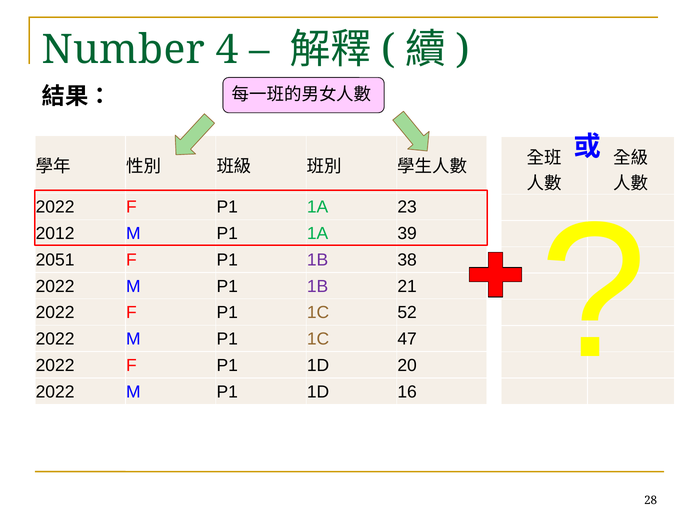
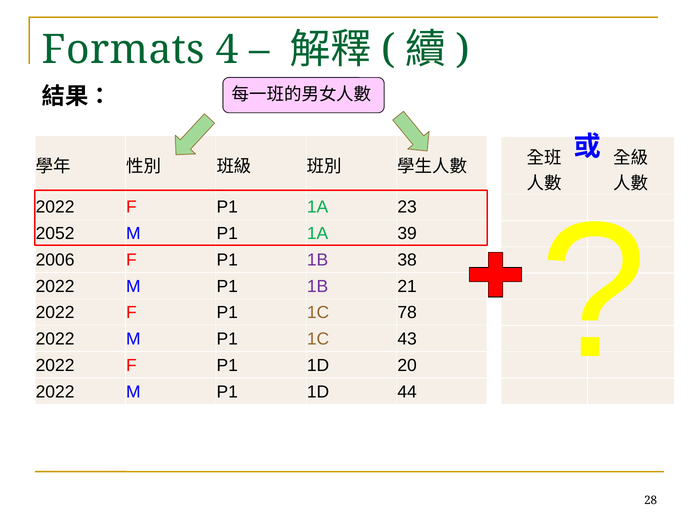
Number: Number -> Formats
2012: 2012 -> 2052
2051: 2051 -> 2006
52: 52 -> 78
47: 47 -> 43
16: 16 -> 44
